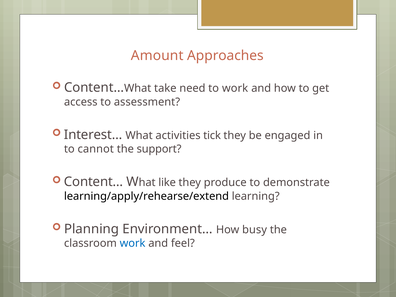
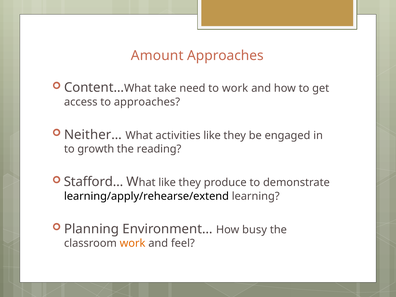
to assessment: assessment -> approaches
Interest…: Interest… -> Neither…
activities tick: tick -> like
cannot: cannot -> growth
support: support -> reading
Content… at (94, 182): Content… -> Stafford…
work at (133, 243) colour: blue -> orange
